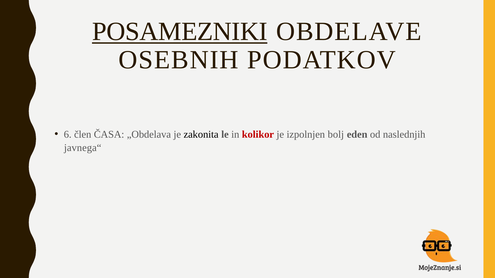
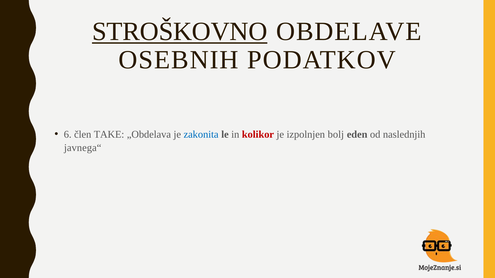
POSAMEZNIKI: POSAMEZNIKI -> STROŠKOVNO
ČASA: ČASA -> TAKE
zakonita colour: black -> blue
